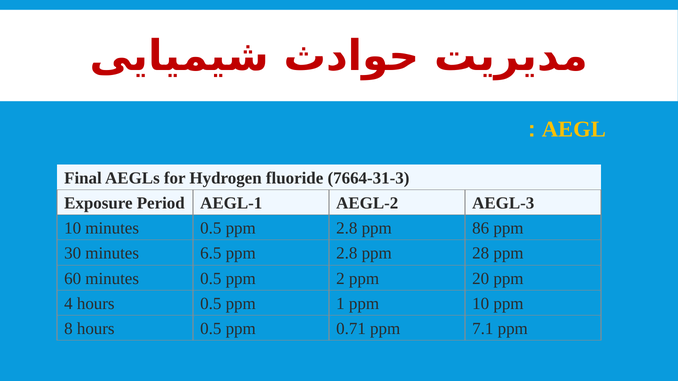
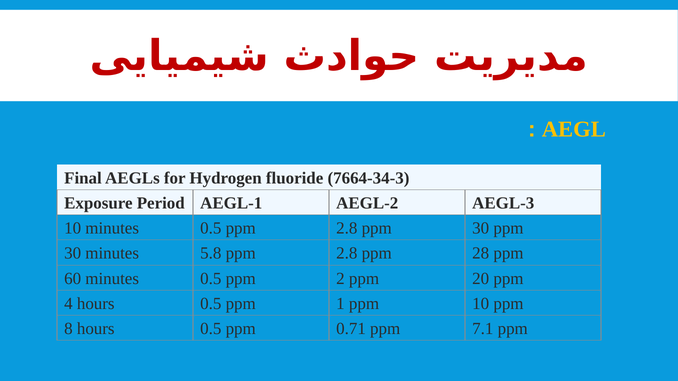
7664-31-3: 7664-31-3 -> 7664-34-3
2.8 ppm 86: 86 -> 30
6.5: 6.5 -> 5.8
